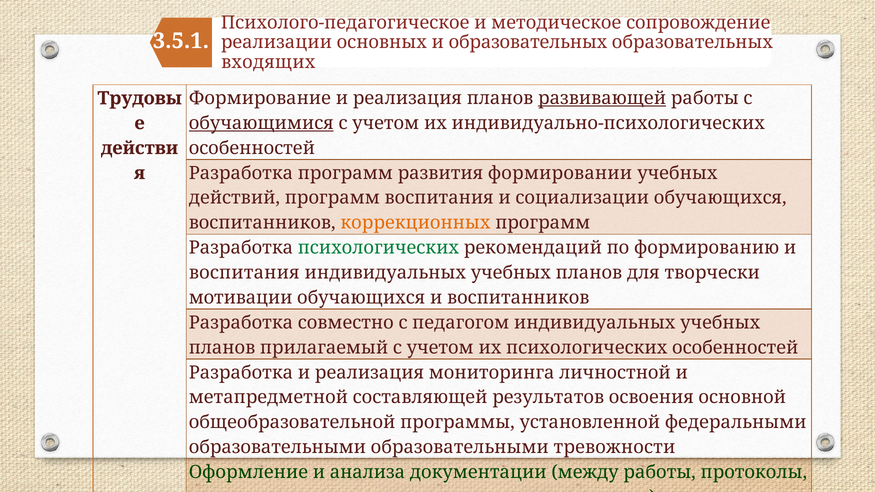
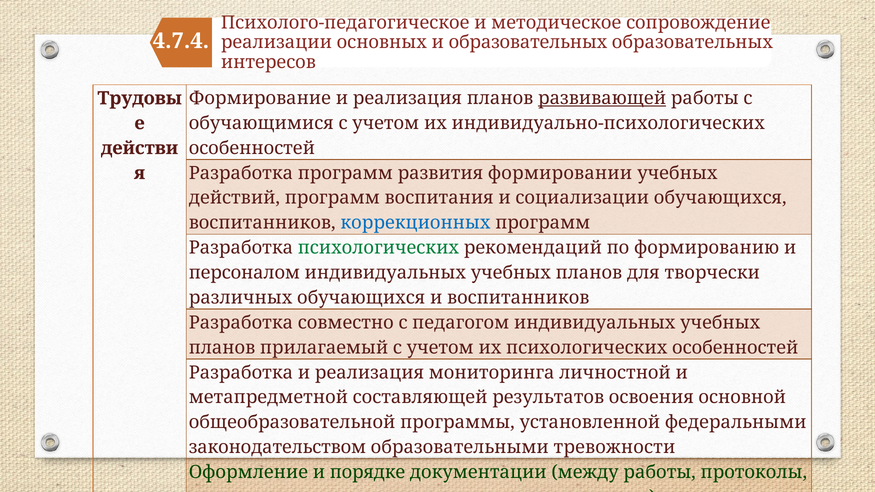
3.5.1: 3.5.1 -> 4.7.4
входящих: входящих -> интересов
обучающимися underline: present -> none
коррекционных colour: orange -> blue
воспитания at (244, 273): воспитания -> персоналом
мотивации: мотивации -> различных
образовательными at (277, 447): образовательными -> законодательством
анализа: анализа -> порядке
